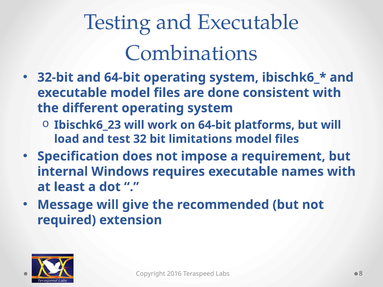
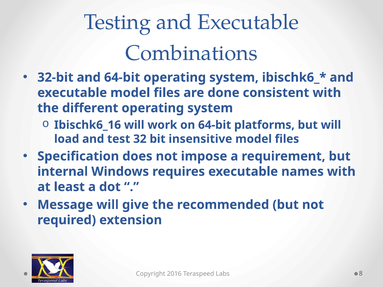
Ibischk6_23: Ibischk6_23 -> Ibischk6_16
limitations: limitations -> insensitive
